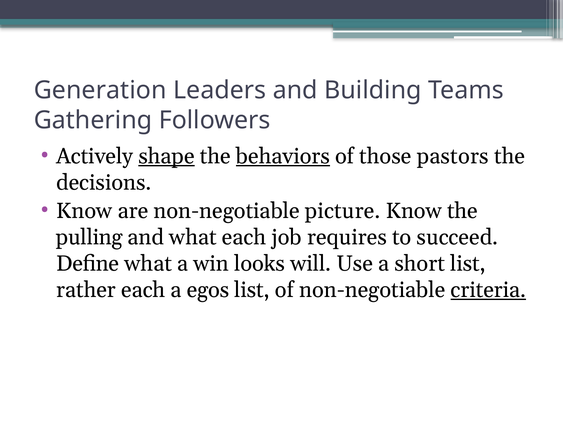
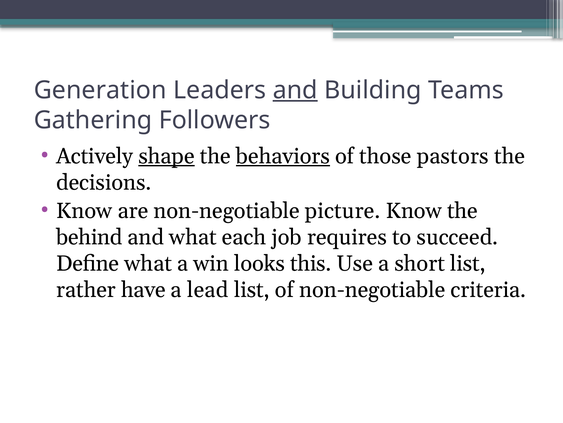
and at (295, 90) underline: none -> present
pulling: pulling -> behind
will: will -> this
rather each: each -> have
egos: egos -> lead
criteria underline: present -> none
